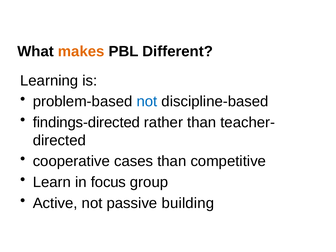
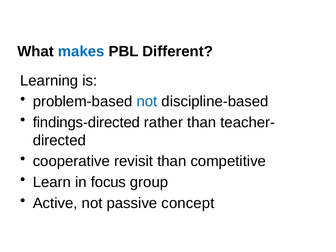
makes colour: orange -> blue
cases: cases -> revisit
building: building -> concept
